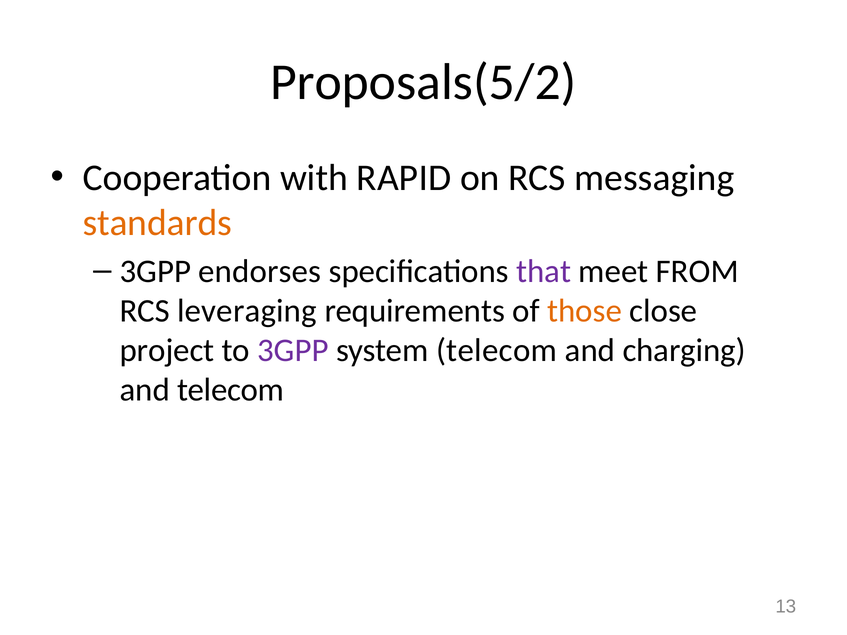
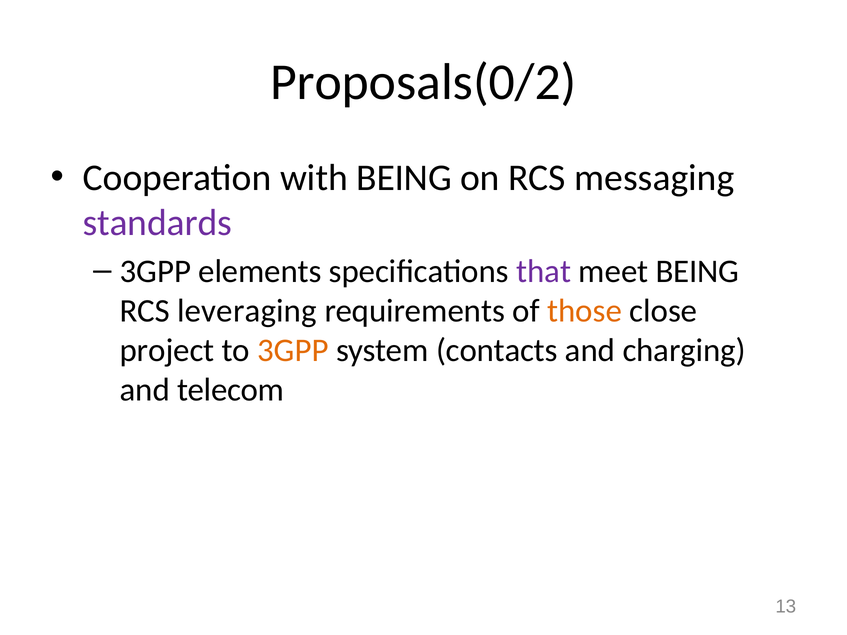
Proposals(5/2: Proposals(5/2 -> Proposals(0/2
with RAPID: RAPID -> BEING
standards colour: orange -> purple
endorses: endorses -> elements
meet FROM: FROM -> BEING
3GPP at (293, 350) colour: purple -> orange
system telecom: telecom -> contacts
